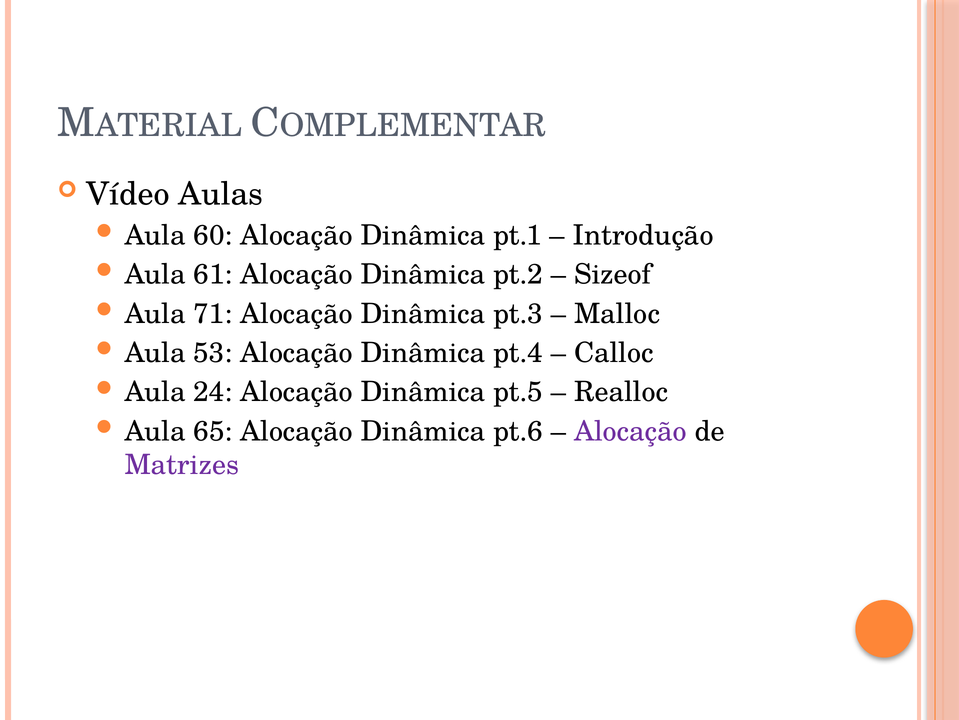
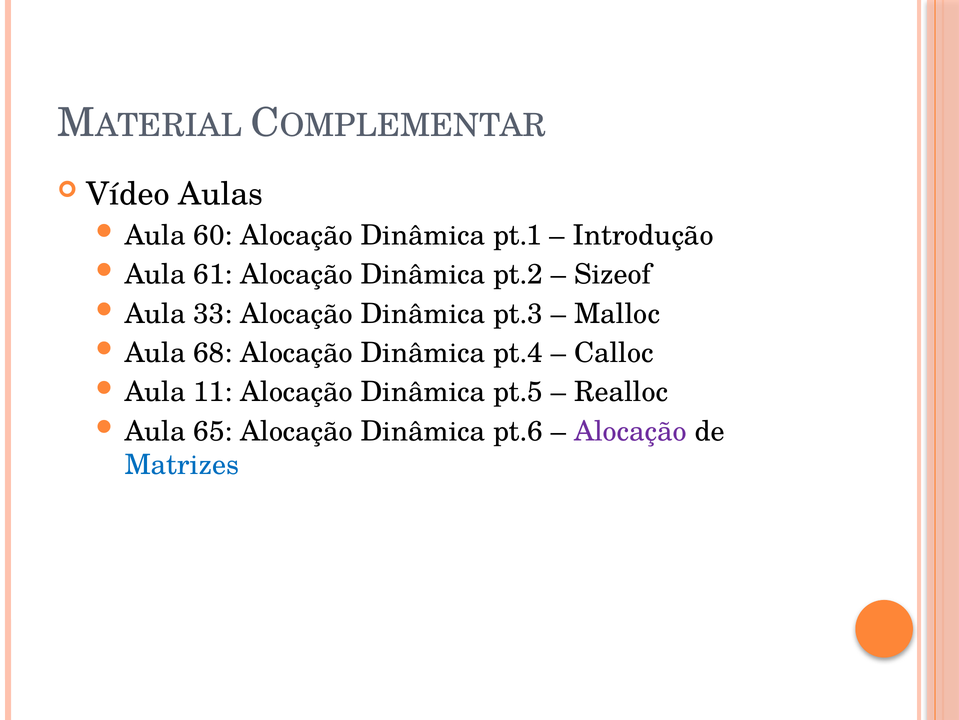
71: 71 -> 33
53: 53 -> 68
24: 24 -> 11
Matrizes colour: purple -> blue
